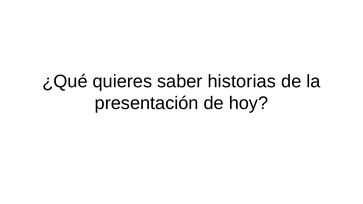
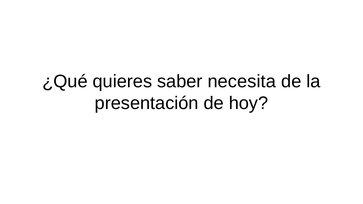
historias: historias -> necesita
